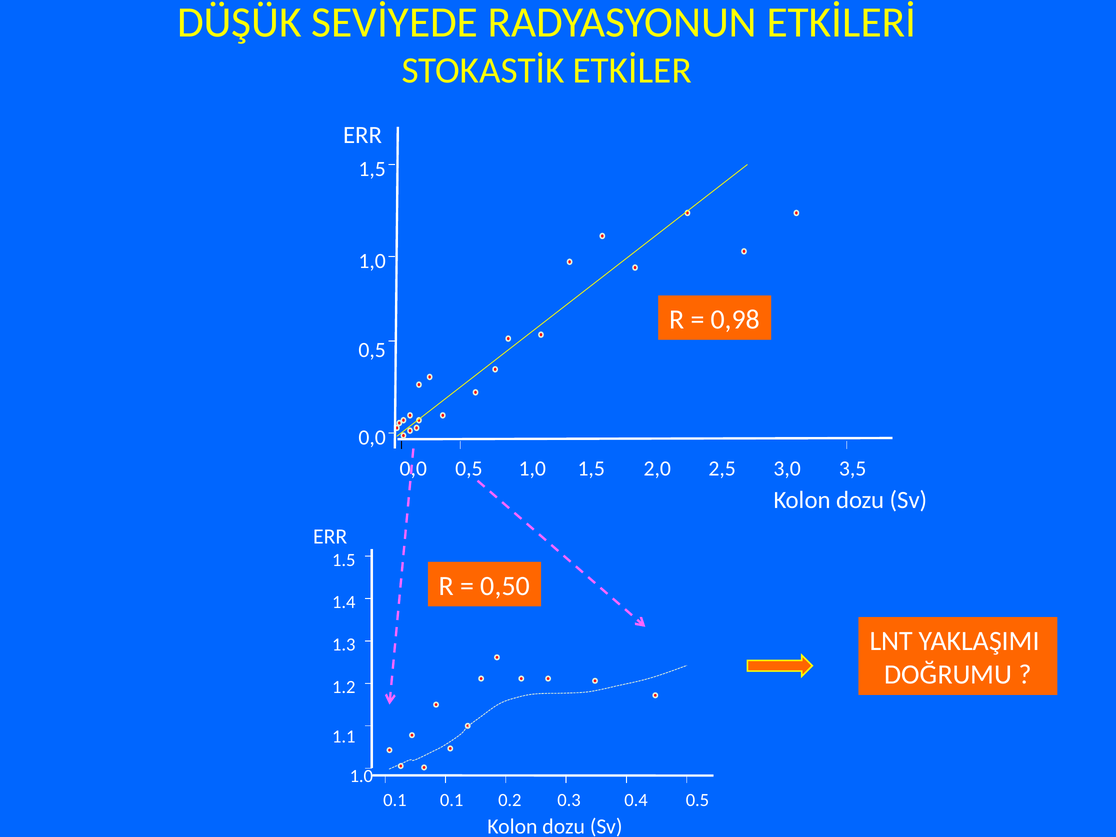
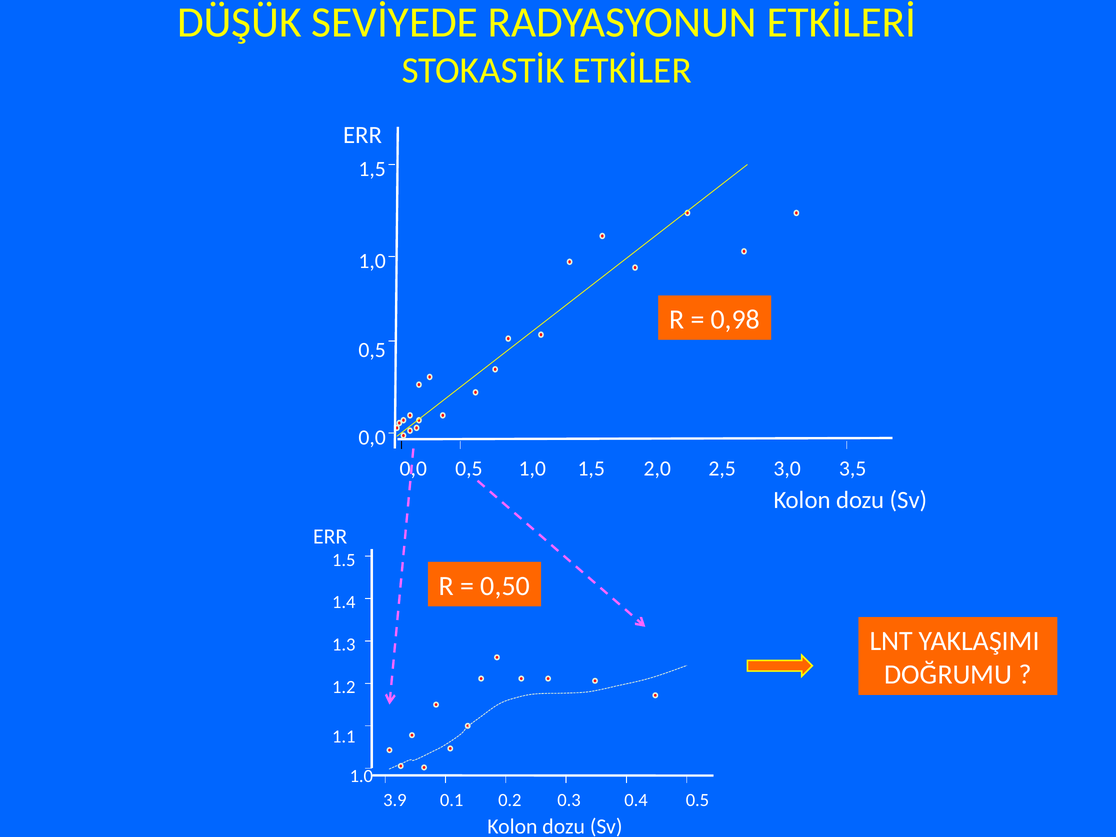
0.1 at (395, 800): 0.1 -> 3.9
